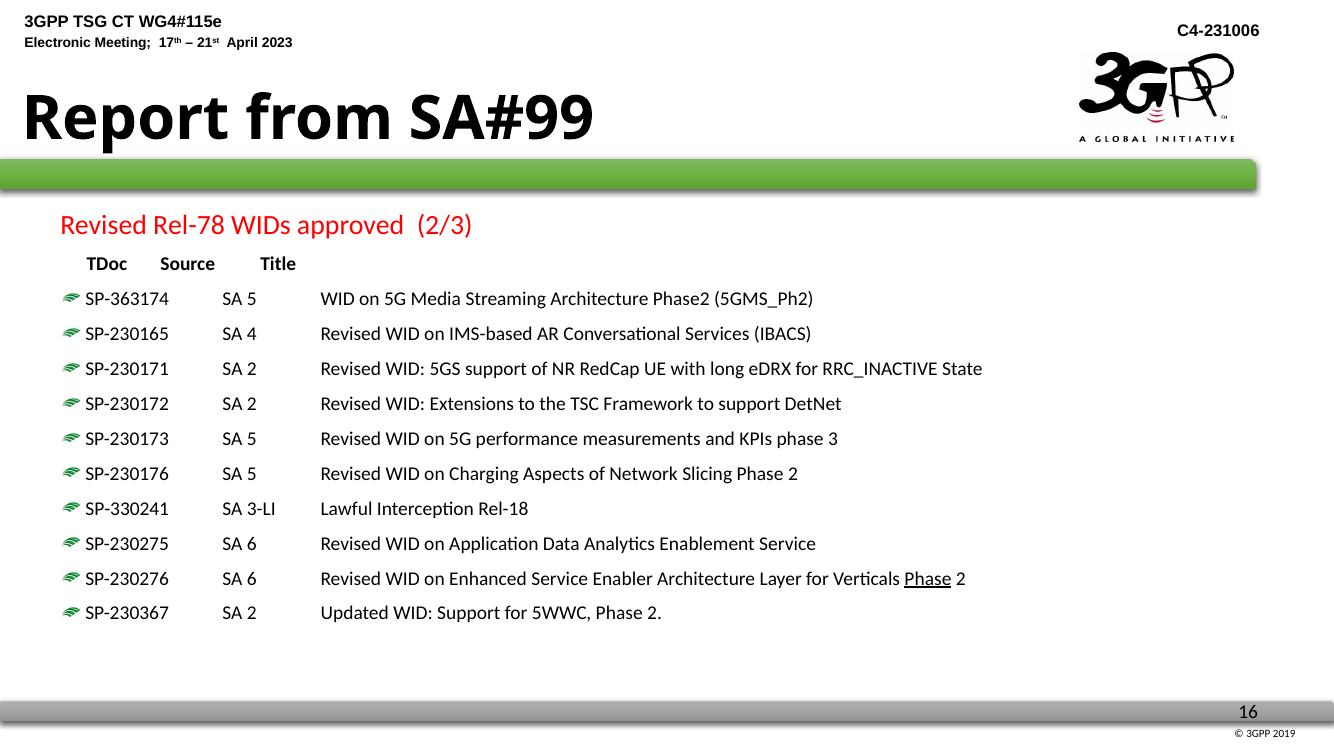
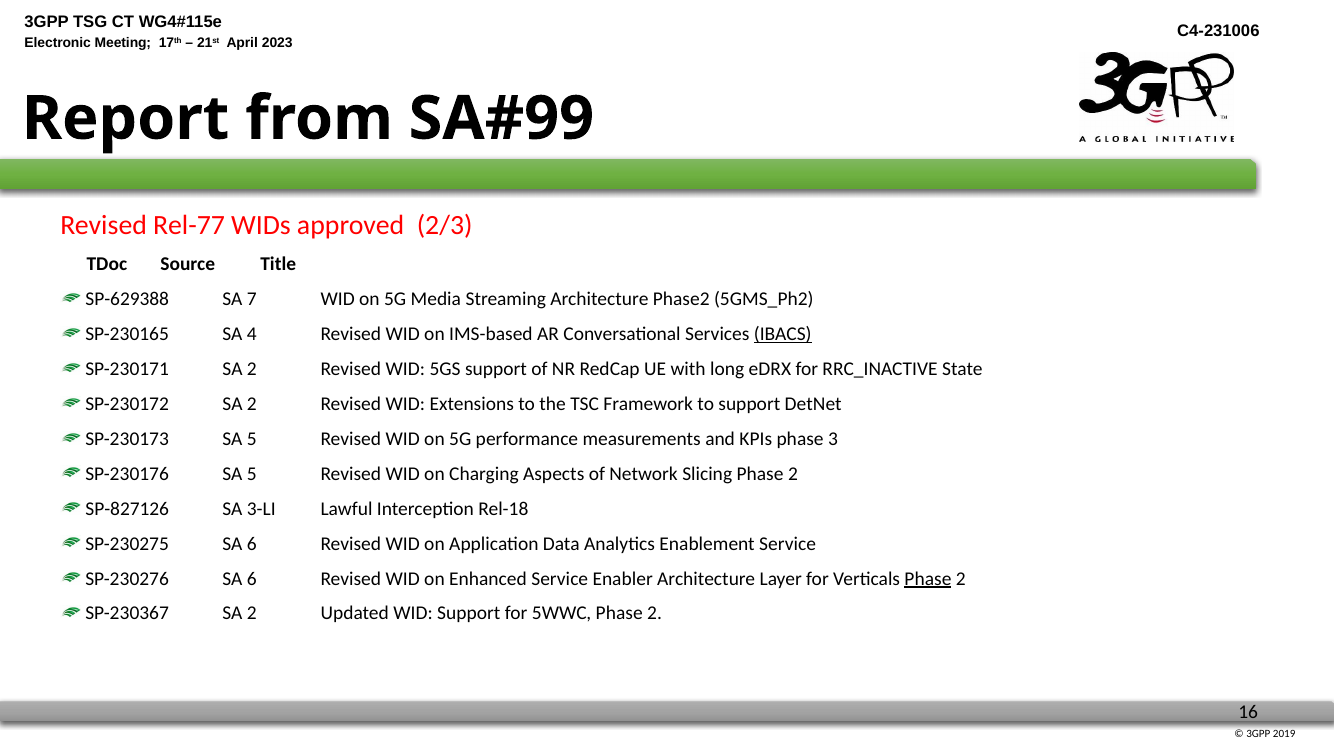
Rel-78: Rel-78 -> Rel-77
SP-363174: SP-363174 -> SP-629388
5 at (252, 299): 5 -> 7
IBACS underline: none -> present
SP-330241: SP-330241 -> SP-827126
